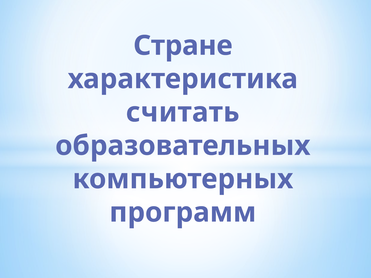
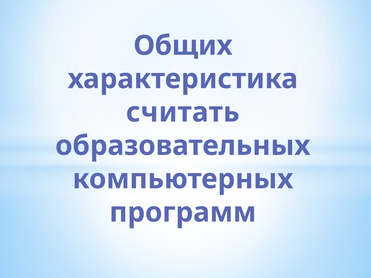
Стране: Стране -> Общих
